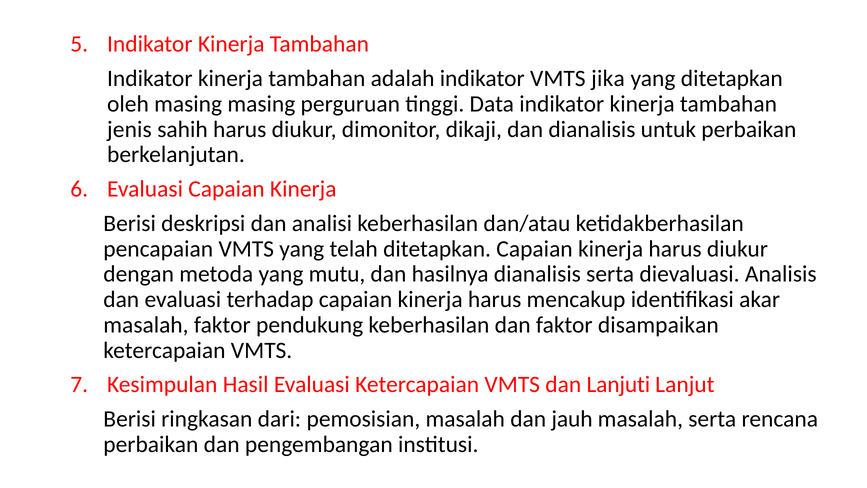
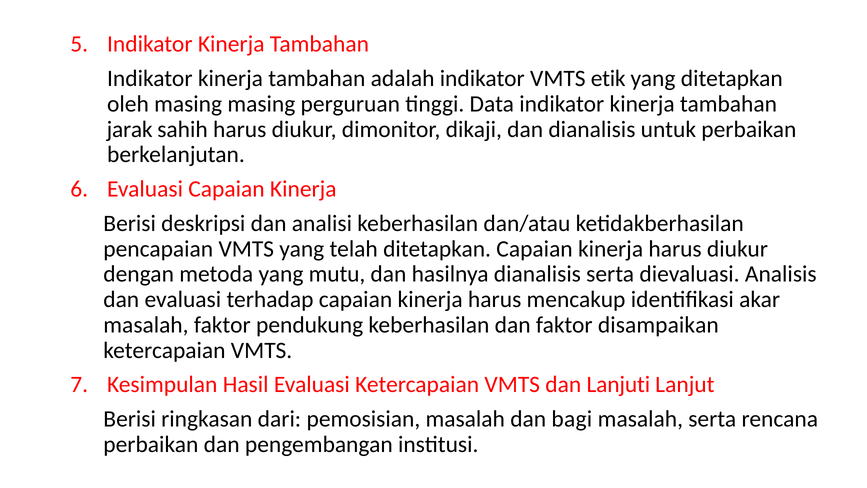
jika: jika -> etik
jenis: jenis -> jarak
jauh: jauh -> bagi
